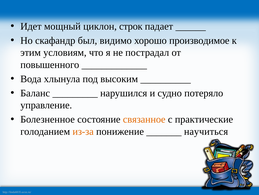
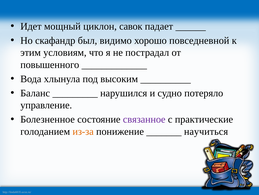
строк: строк -> савок
производимое: производимое -> повседневной
связанное colour: orange -> purple
